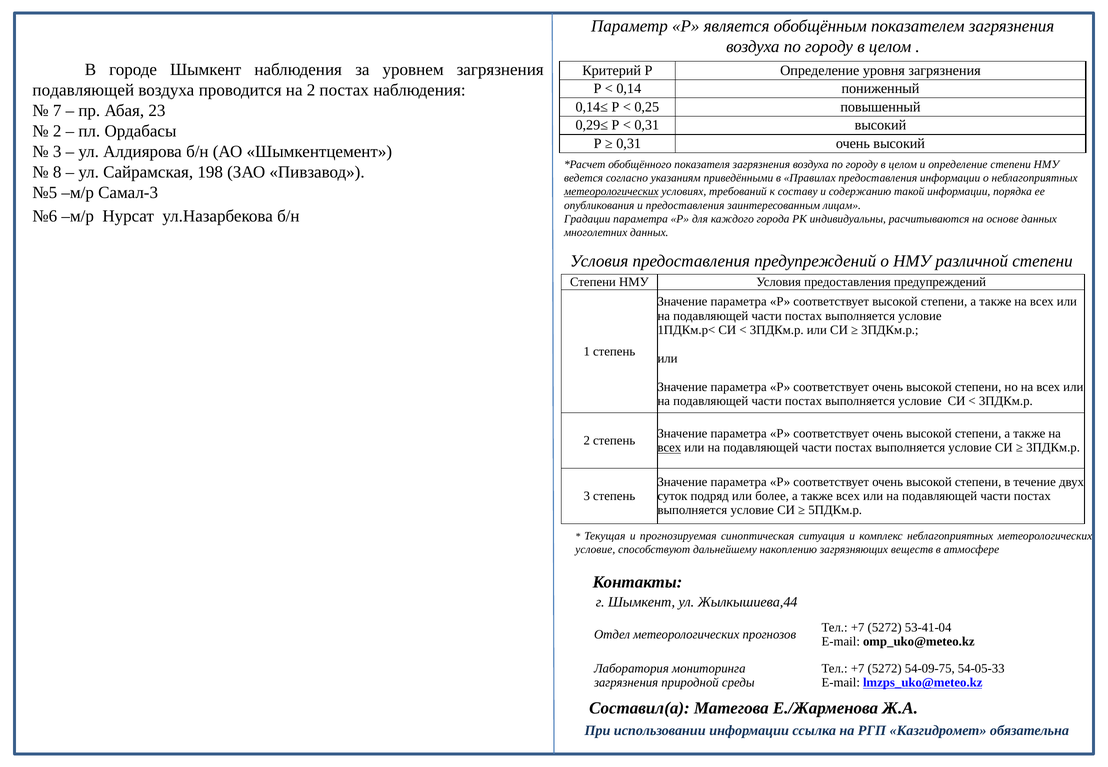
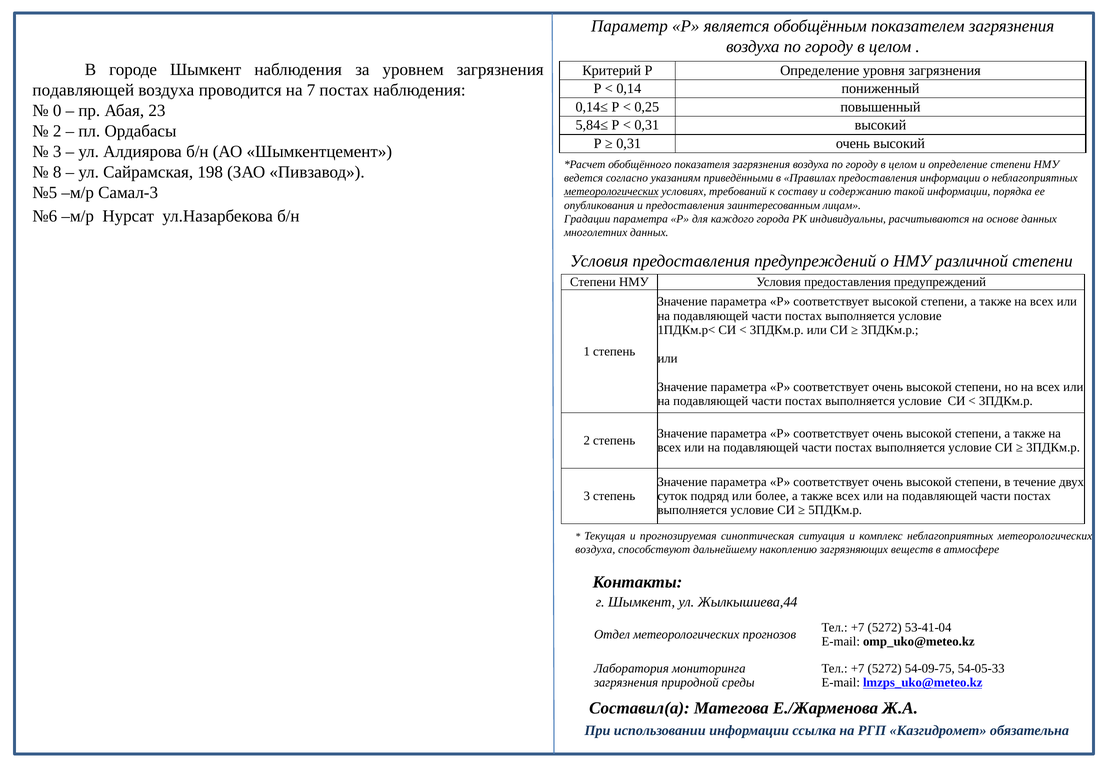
на 2: 2 -> 7
7: 7 -> 0
0,29≤: 0,29≤ -> 5,84≤
всех at (669, 448) underline: present -> none
условие at (595, 549): условие -> воздуха
